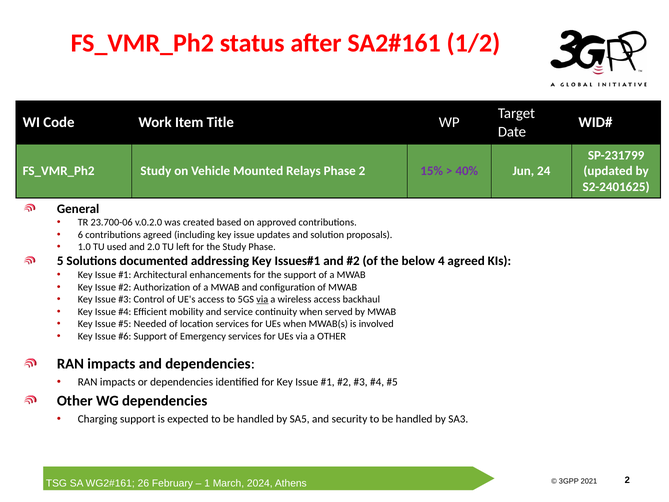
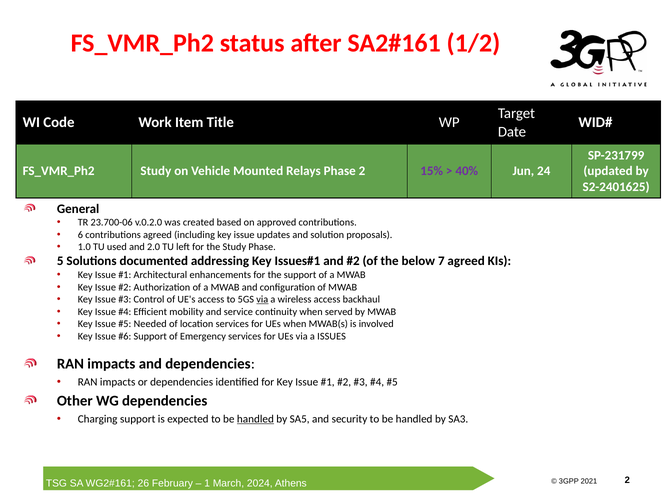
4: 4 -> 7
a OTHER: OTHER -> ISSUES
handled at (255, 419) underline: none -> present
